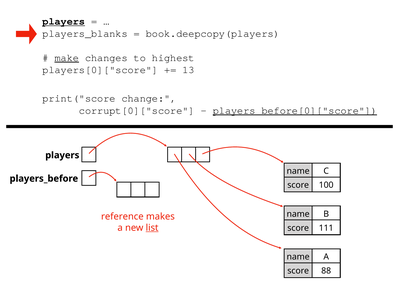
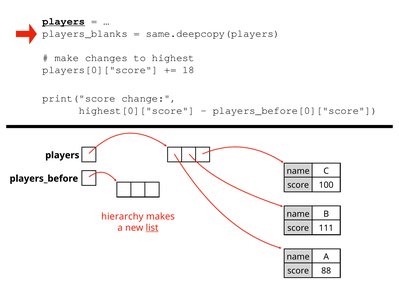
book.deepcopy(players: book.deepcopy(players -> same.deepcopy(players
make underline: present -> none
13: 13 -> 18
corrupt[0]["score: corrupt[0]["score -> highest[0]["score
players_before[0]["score underline: present -> none
reference: reference -> hierarchy
